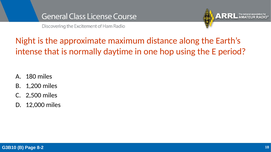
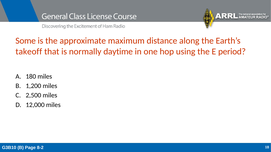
Night: Night -> Some
intense: intense -> takeoff
